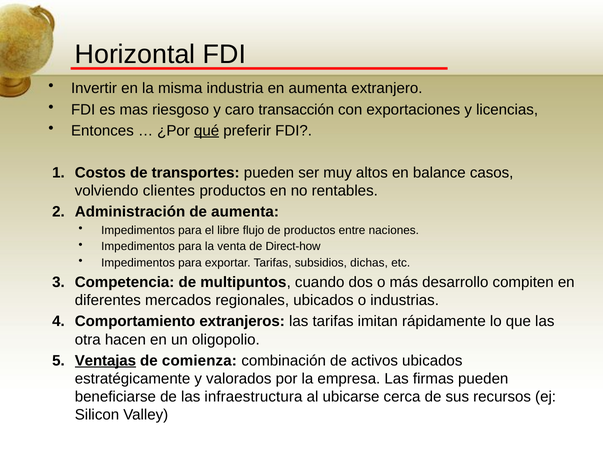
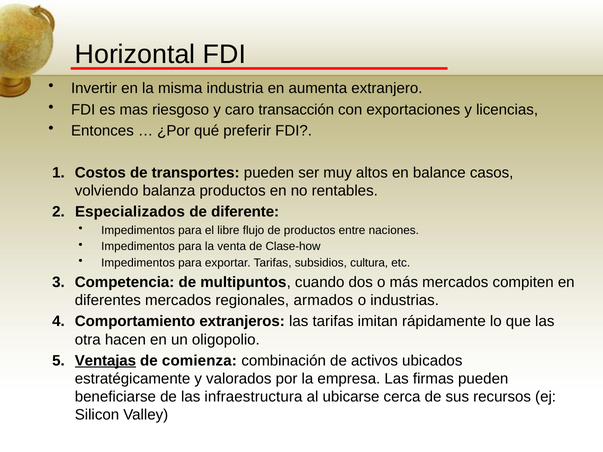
qué underline: present -> none
clientes: clientes -> balanza
Administración: Administración -> Especializados
de aumenta: aumenta -> diferente
Direct-how: Direct-how -> Clase-how
dichas: dichas -> cultura
más desarrollo: desarrollo -> mercados
regionales ubicados: ubicados -> armados
